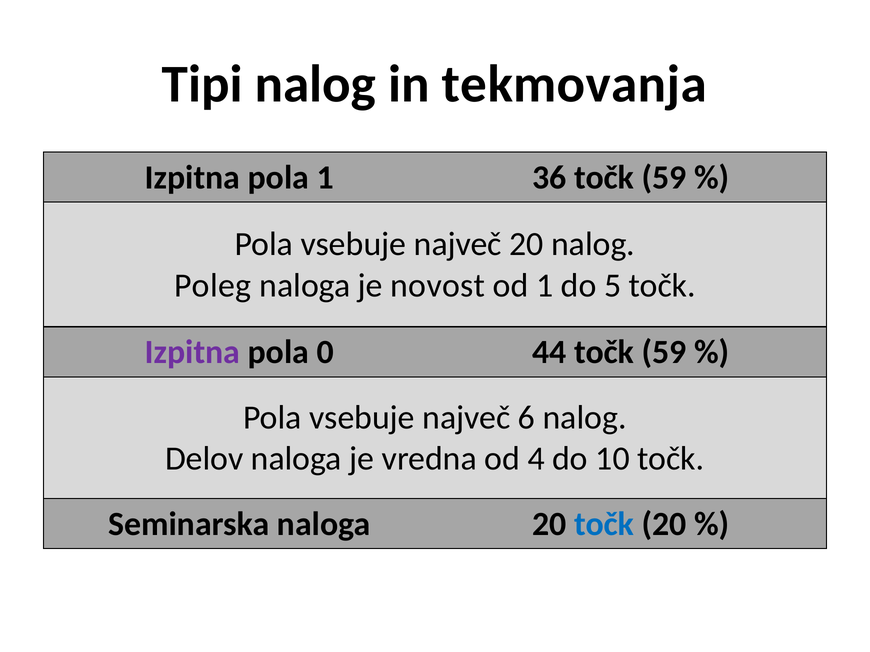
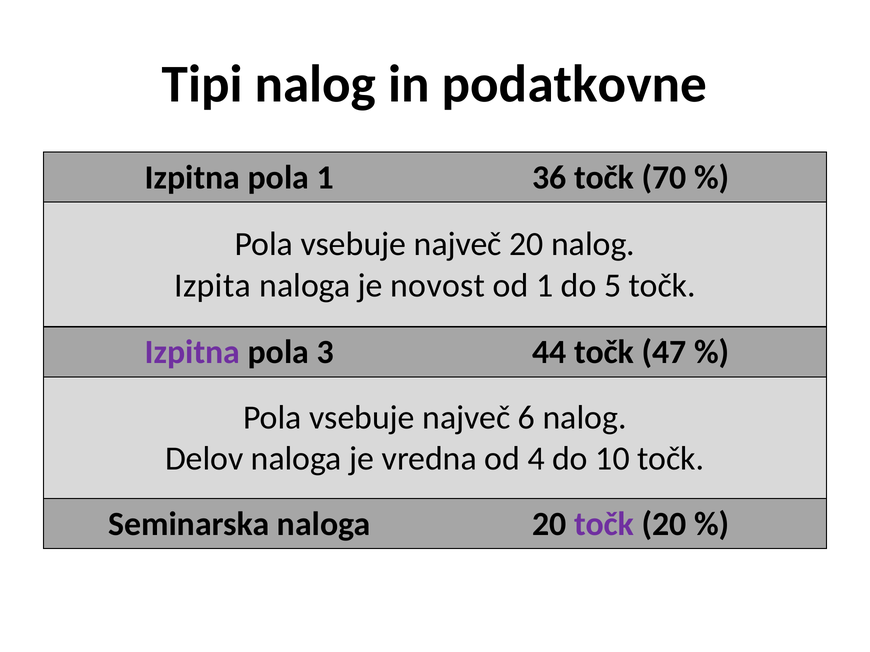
tekmovanja: tekmovanja -> podatkovne
36 točk 59: 59 -> 70
Poleg: Poleg -> Izpita
0: 0 -> 3
44 točk 59: 59 -> 47
točk at (604, 524) colour: blue -> purple
